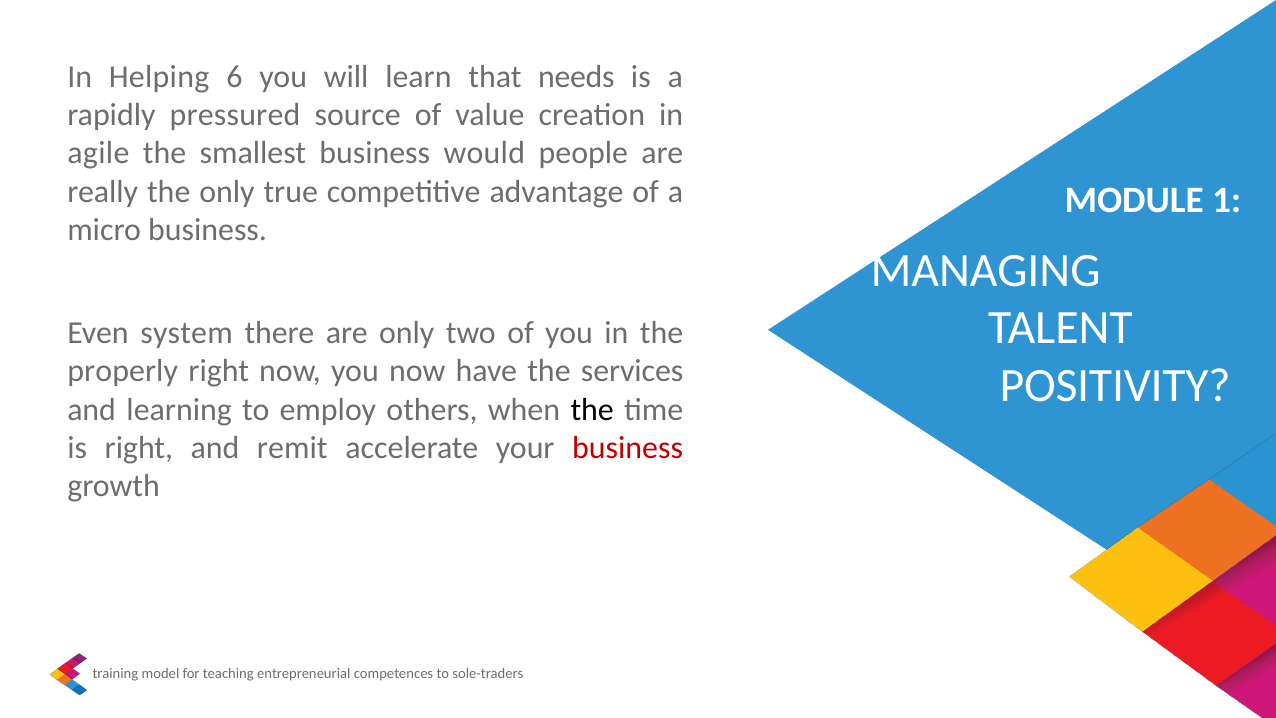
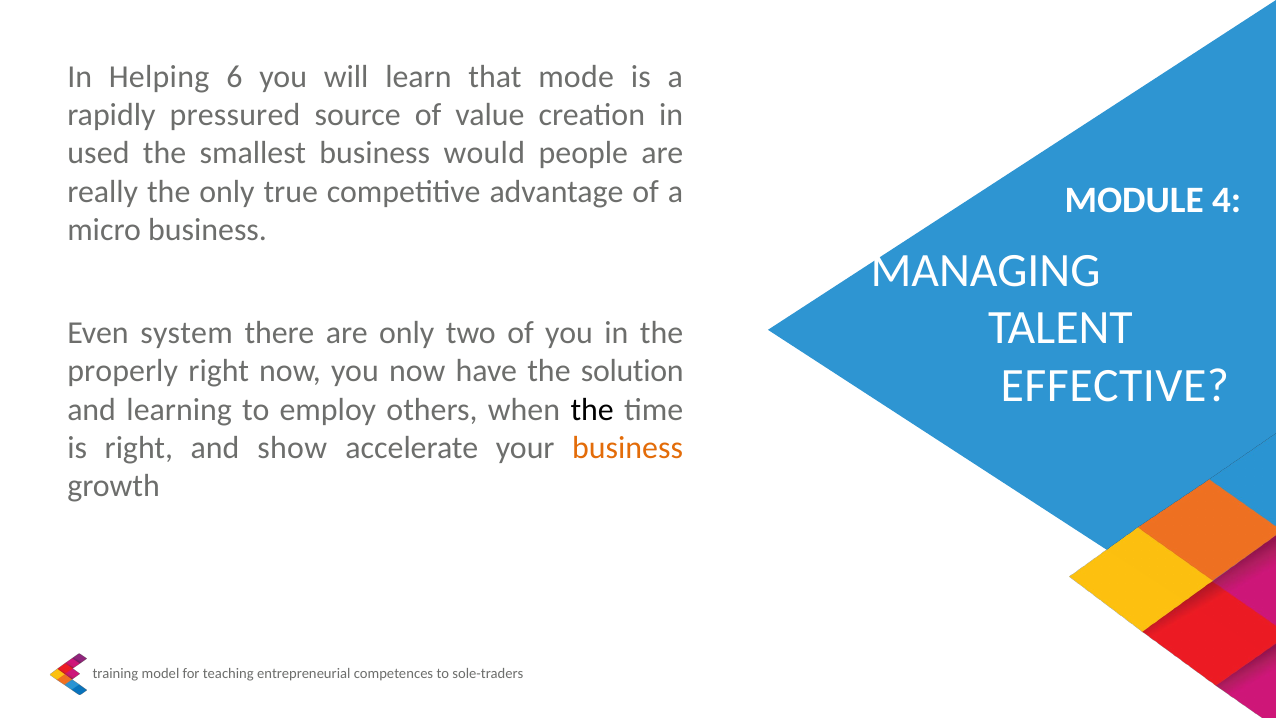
needs: needs -> mode
agile: agile -> used
1: 1 -> 4
services: services -> solution
POSITIVITY: POSITIVITY -> EFFECTIVE
remit: remit -> show
business at (628, 448) colour: red -> orange
